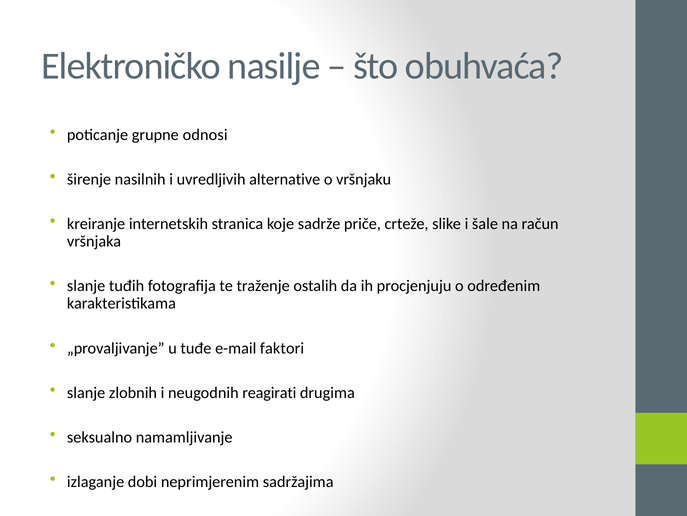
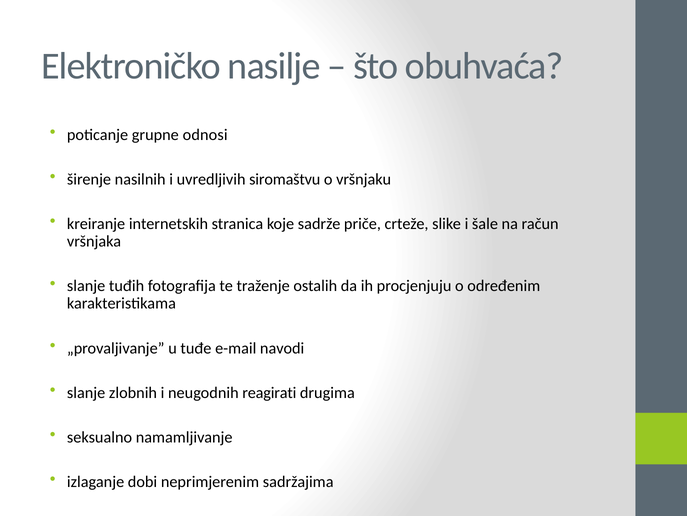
alternative: alternative -> siromaštvu
faktori: faktori -> navodi
